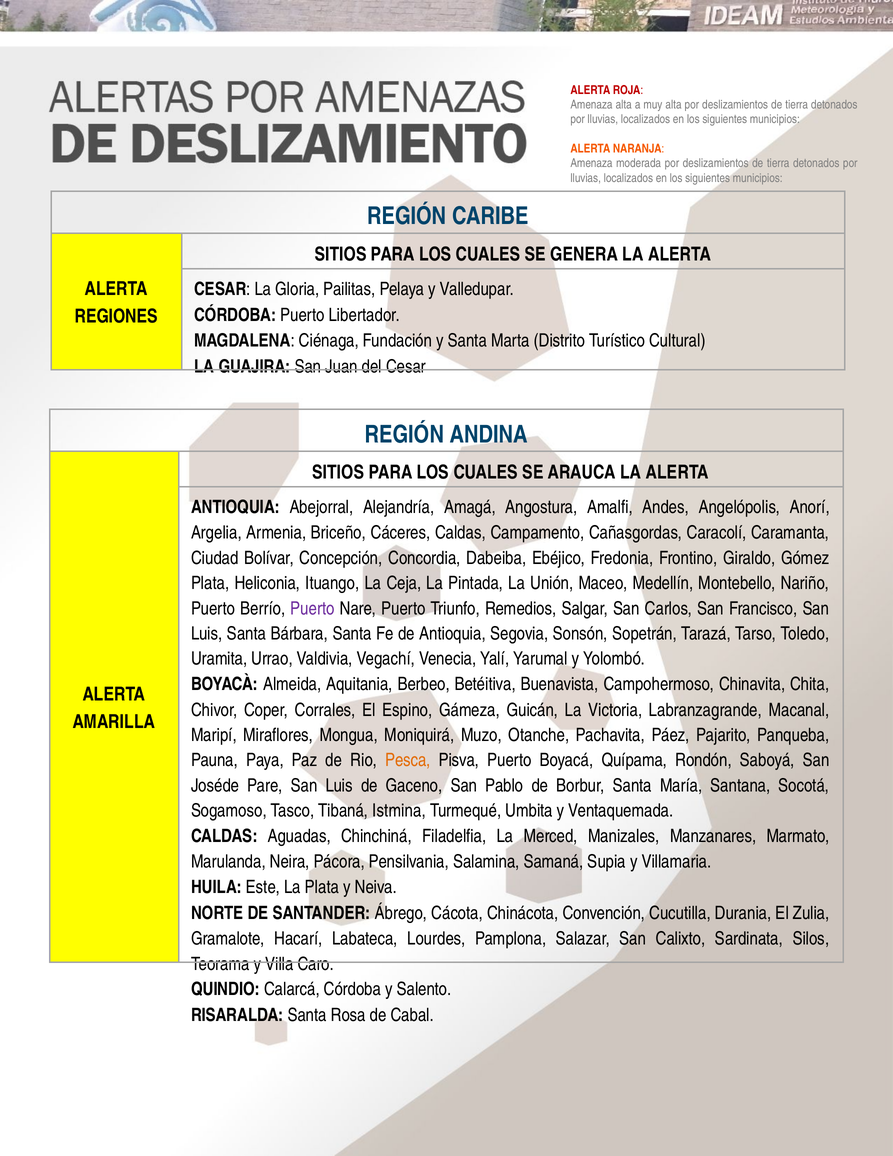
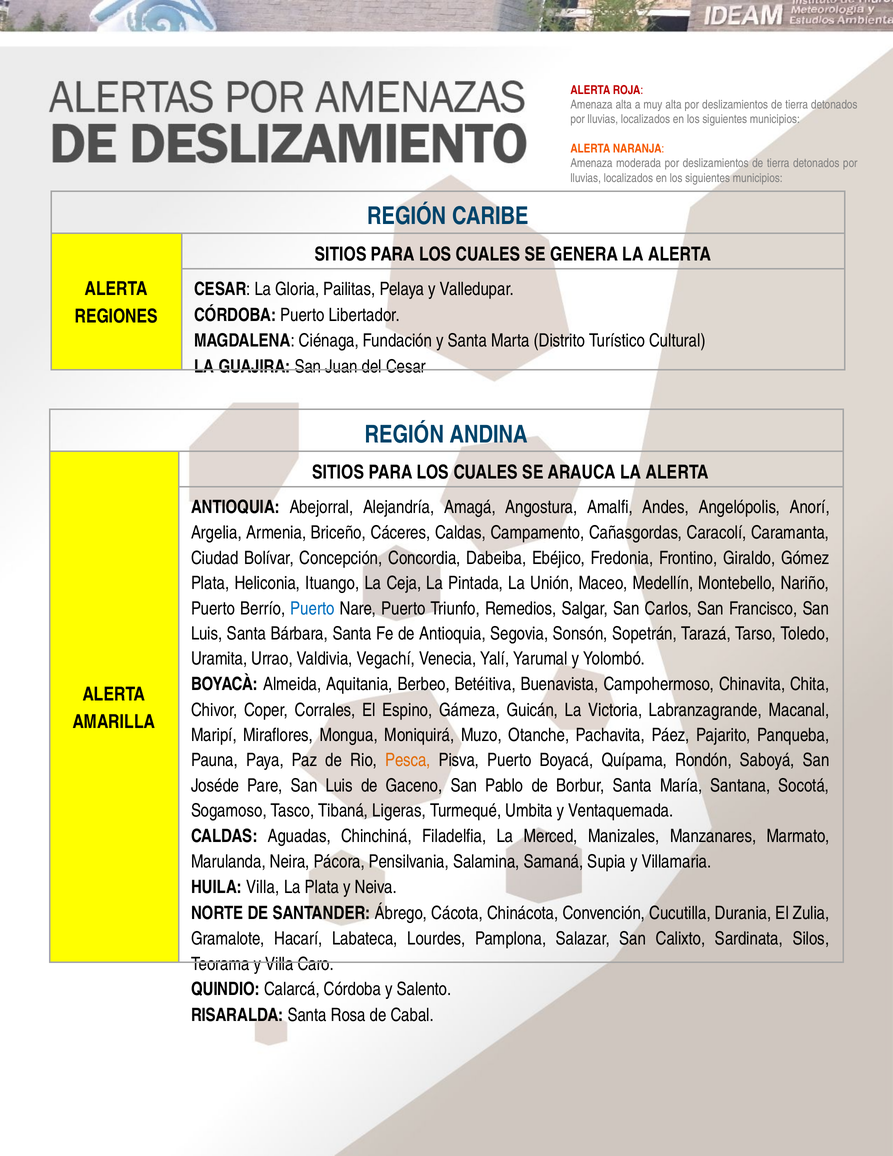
Puerto at (312, 609) colour: purple -> blue
Istmina: Istmina -> Ligeras
HUILA Este: Este -> Villa
